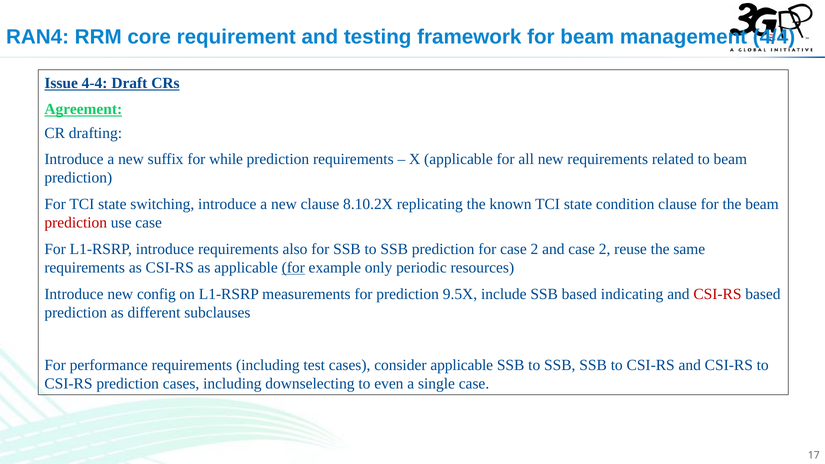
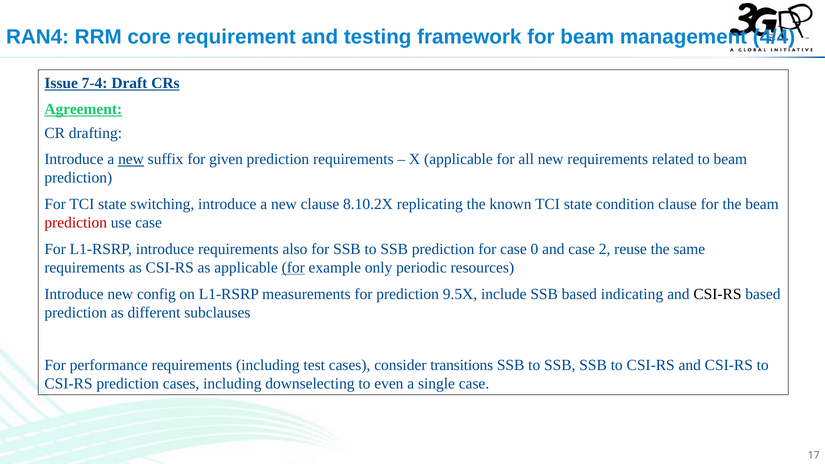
4-4: 4-4 -> 7-4
new at (131, 159) underline: none -> present
while: while -> given
for case 2: 2 -> 0
CSI-RS at (717, 294) colour: red -> black
consider applicable: applicable -> transitions
